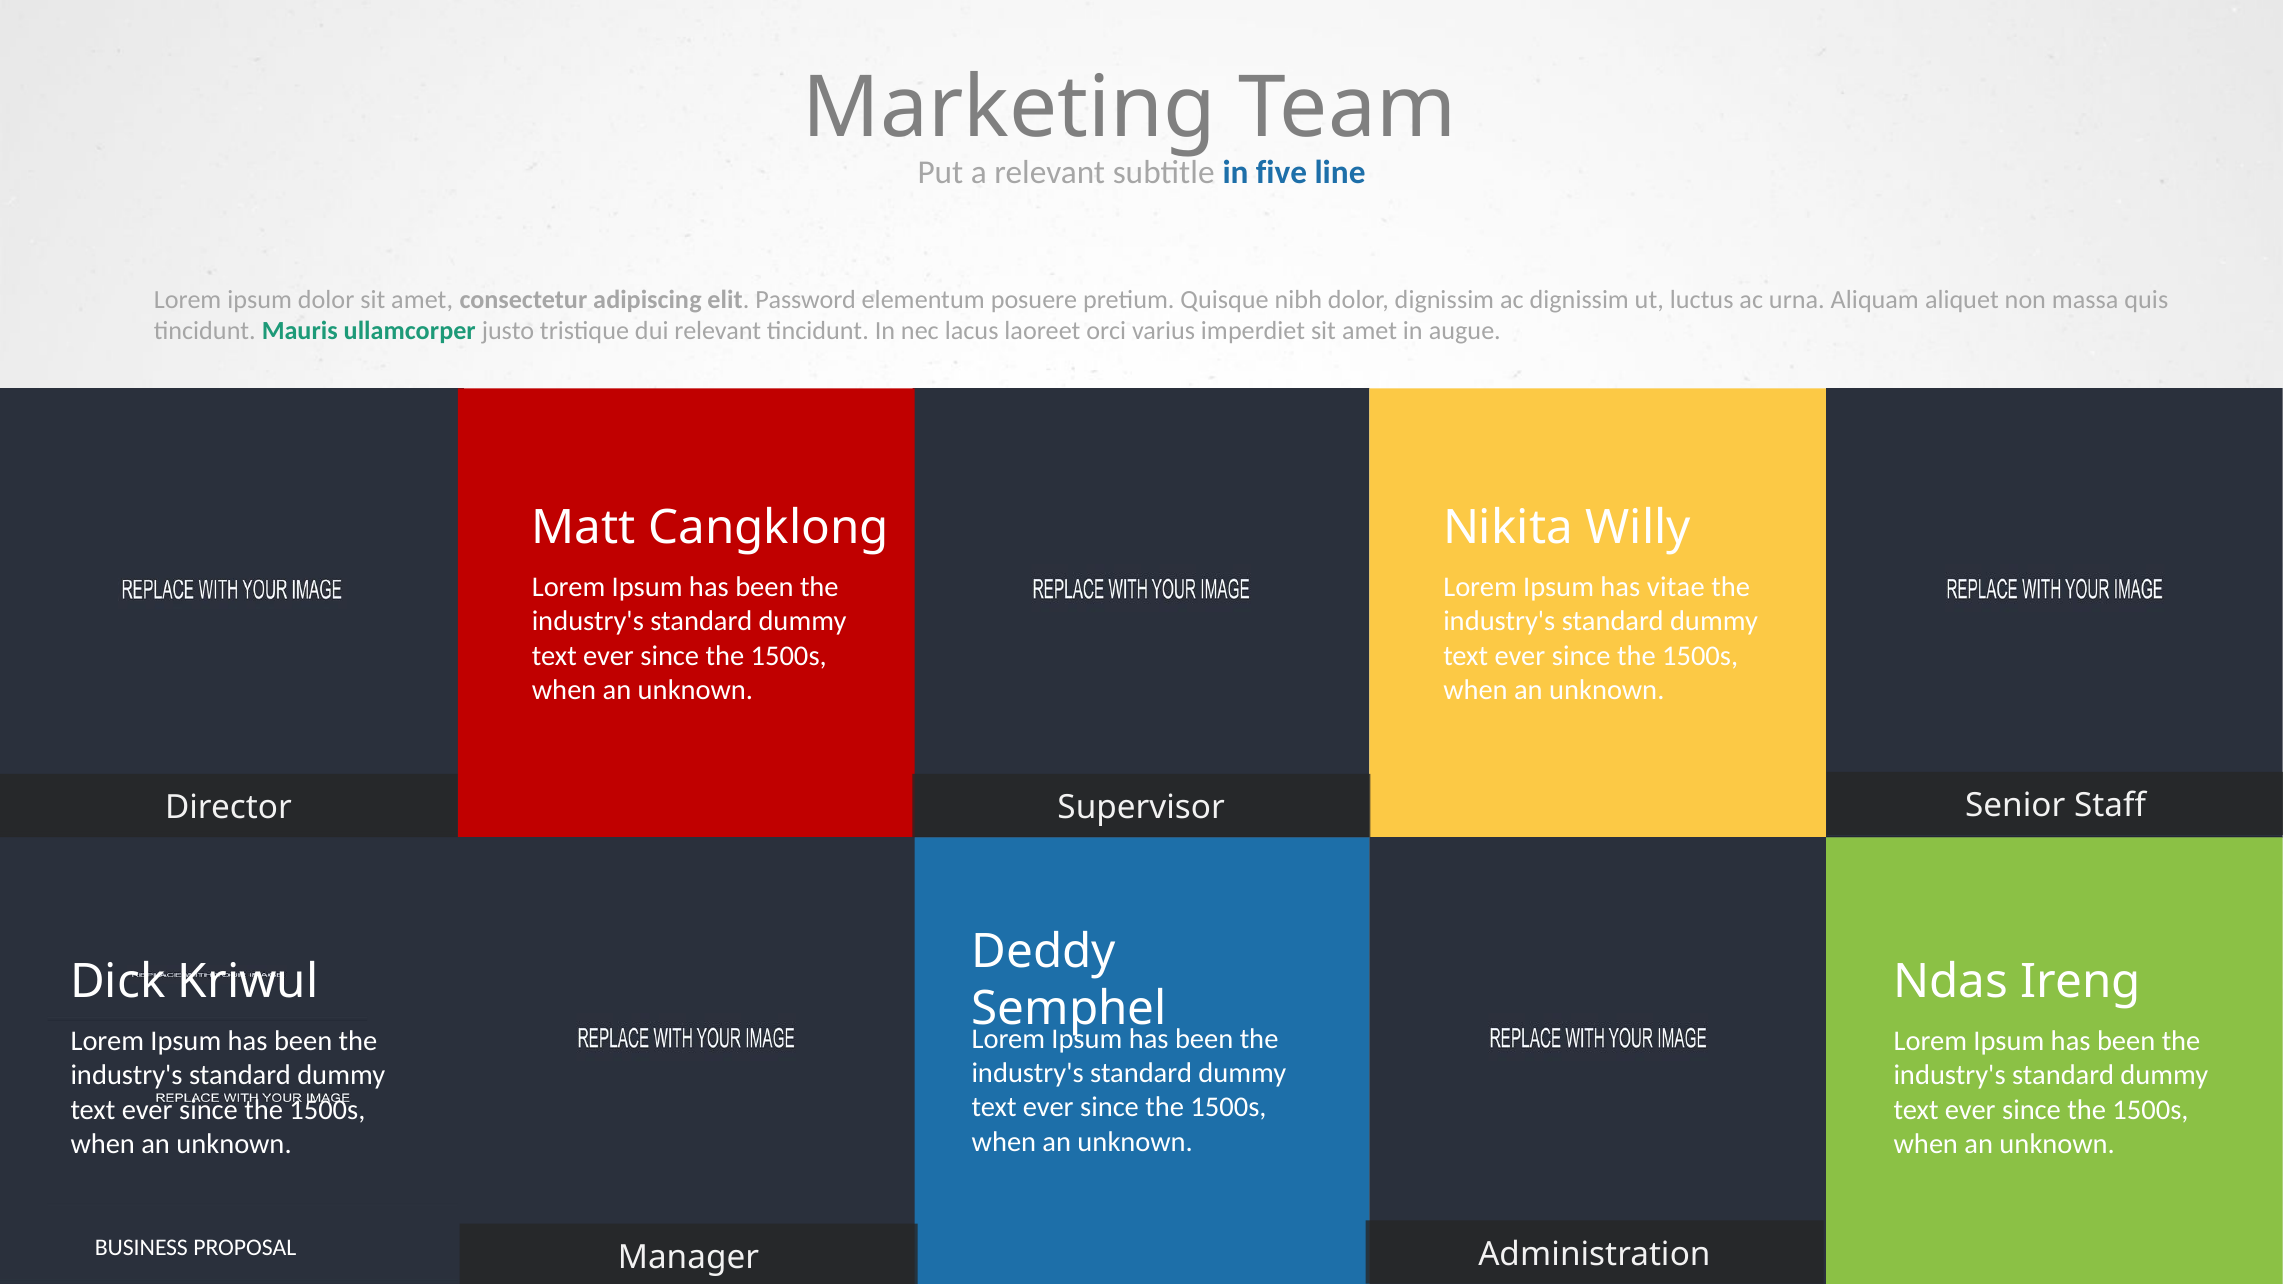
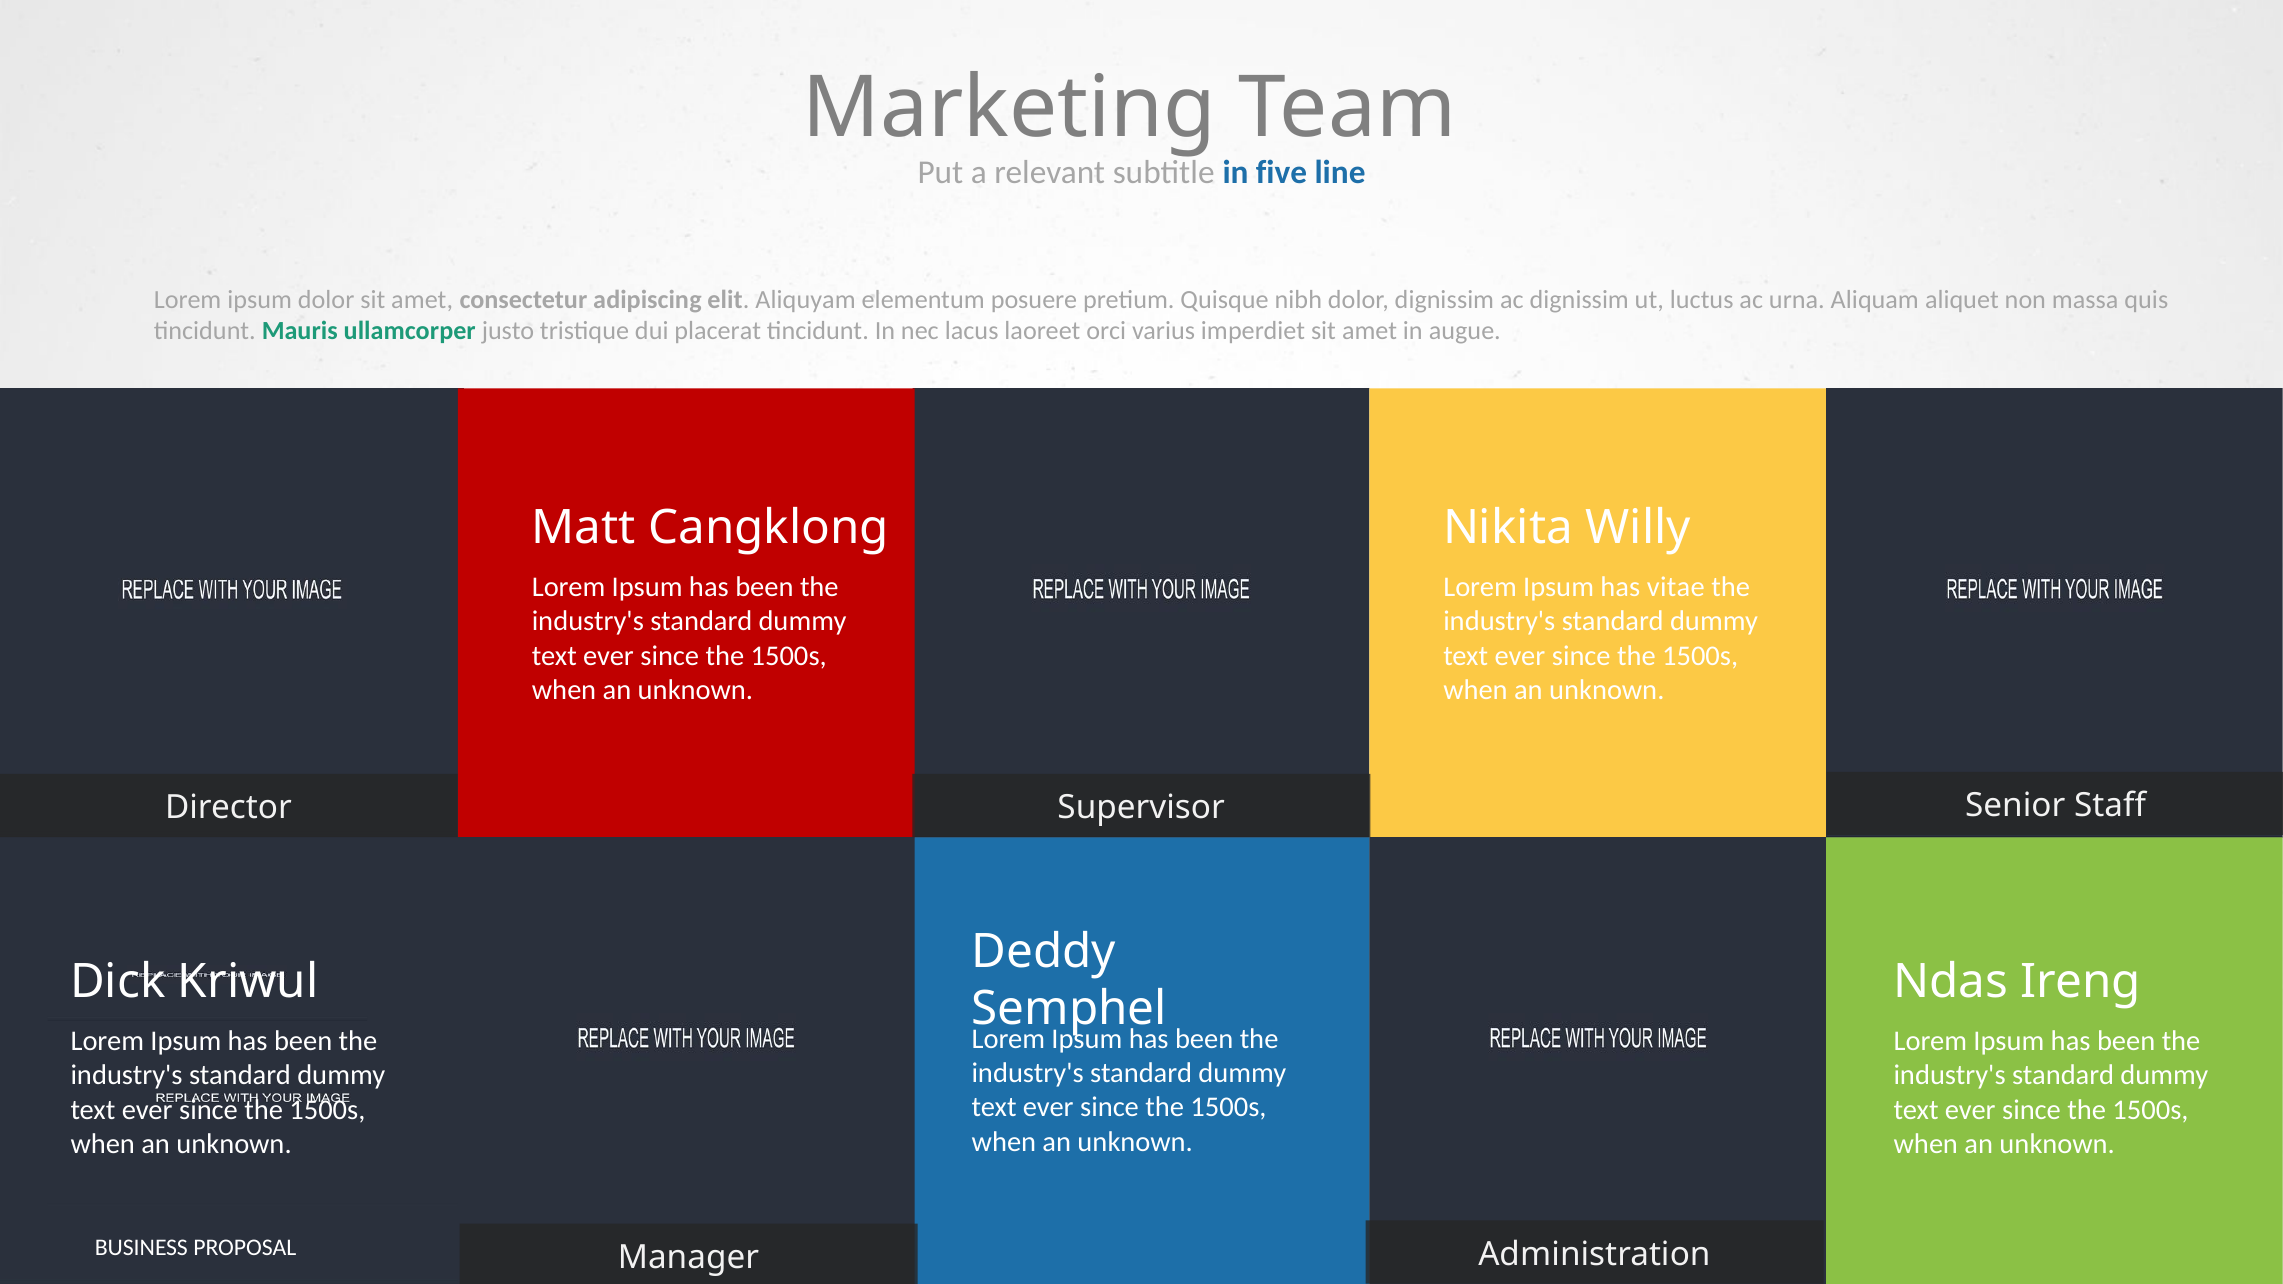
Password: Password -> Aliquyam
dui relevant: relevant -> placerat
